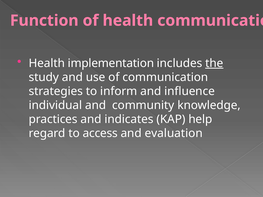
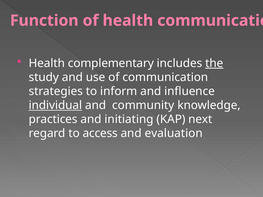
implementation: implementation -> complementary
individual underline: none -> present
indicates: indicates -> initiating
help: help -> next
